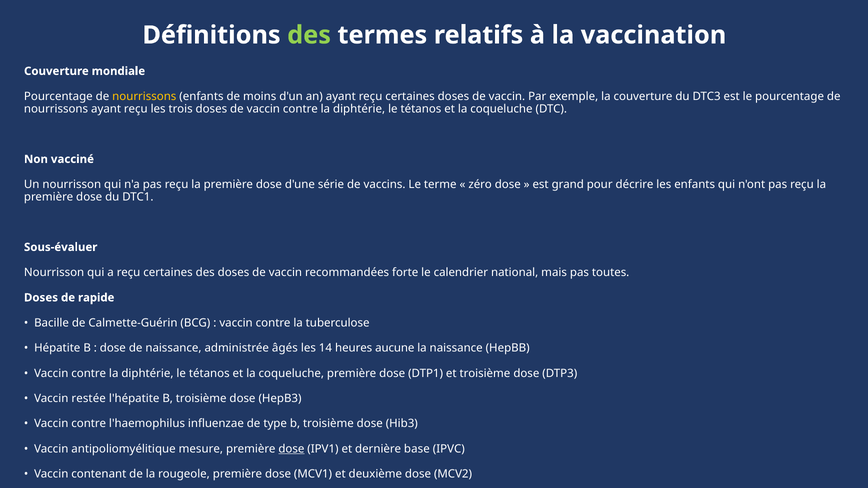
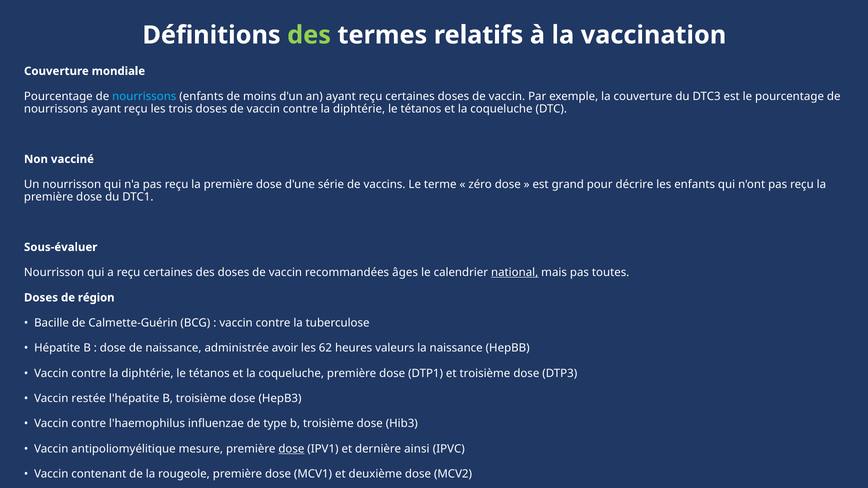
nourrissons at (144, 96) colour: yellow -> light blue
forte: forte -> âges
national underline: none -> present
rapide: rapide -> région
âgés: âgés -> avoir
14: 14 -> 62
aucune: aucune -> valeurs
base: base -> ainsi
